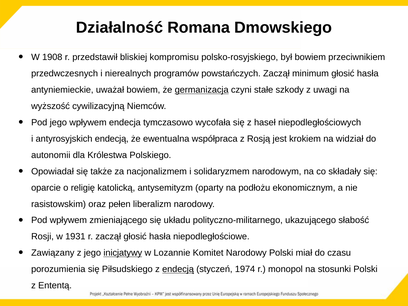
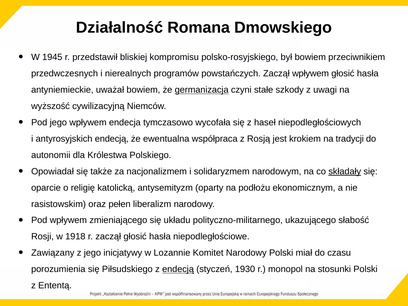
1908: 1908 -> 1945
Zaczął minimum: minimum -> wpływem
widział: widział -> tradycji
składały underline: none -> present
1931: 1931 -> 1918
inicjatywy underline: present -> none
1974: 1974 -> 1930
